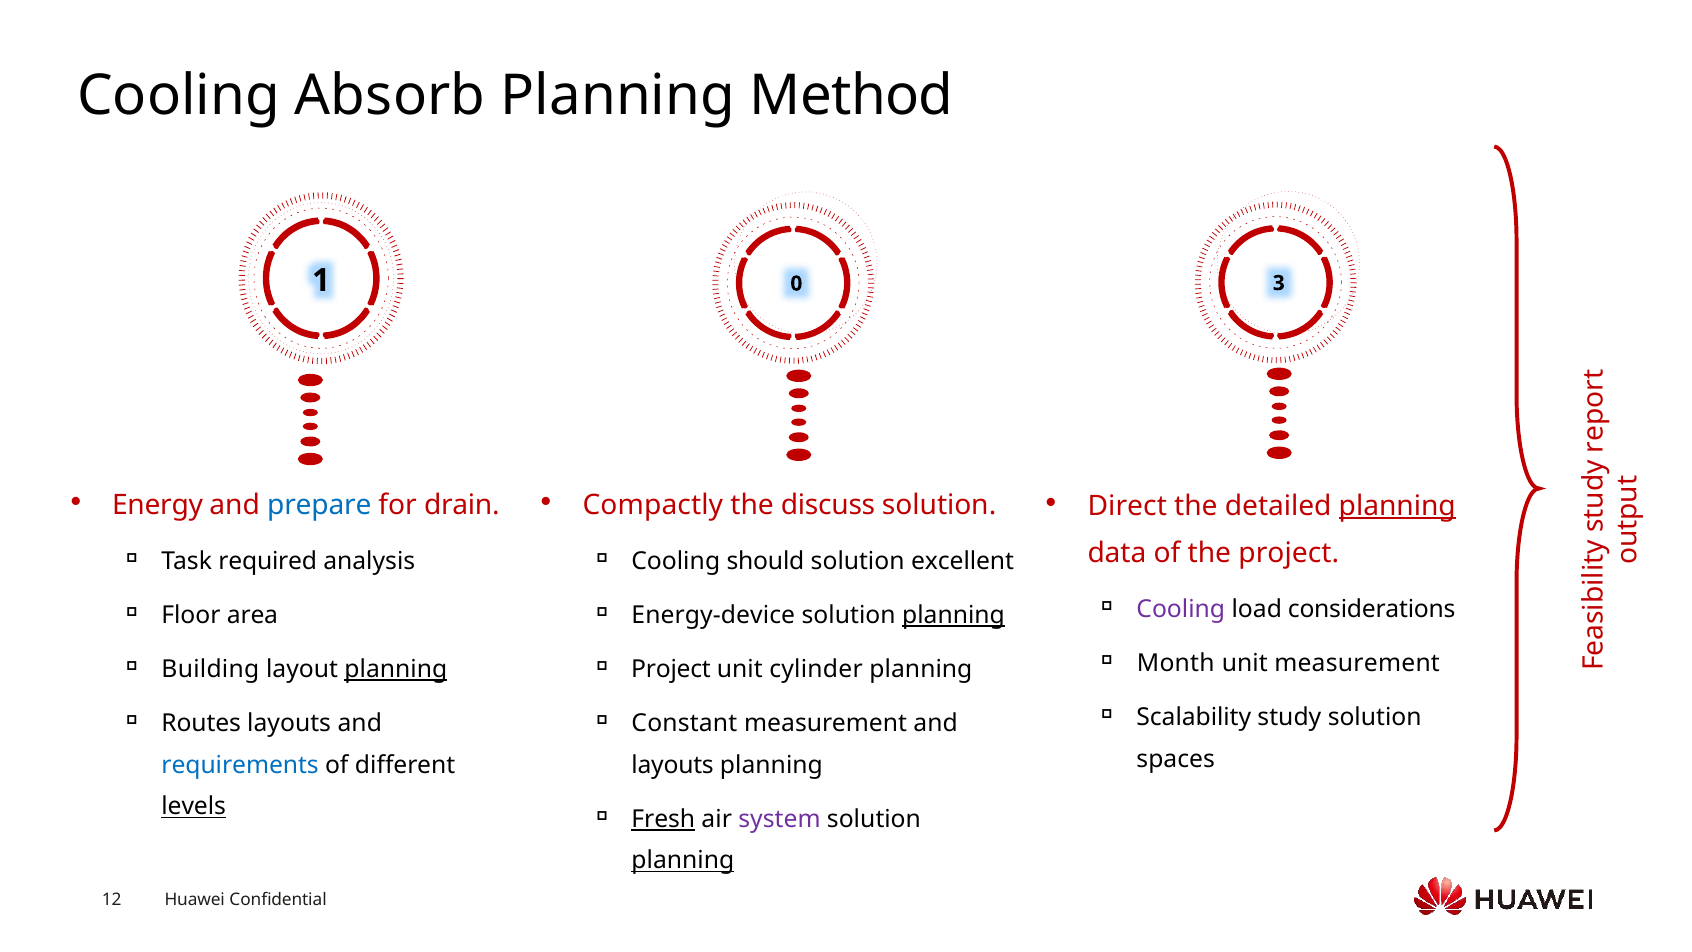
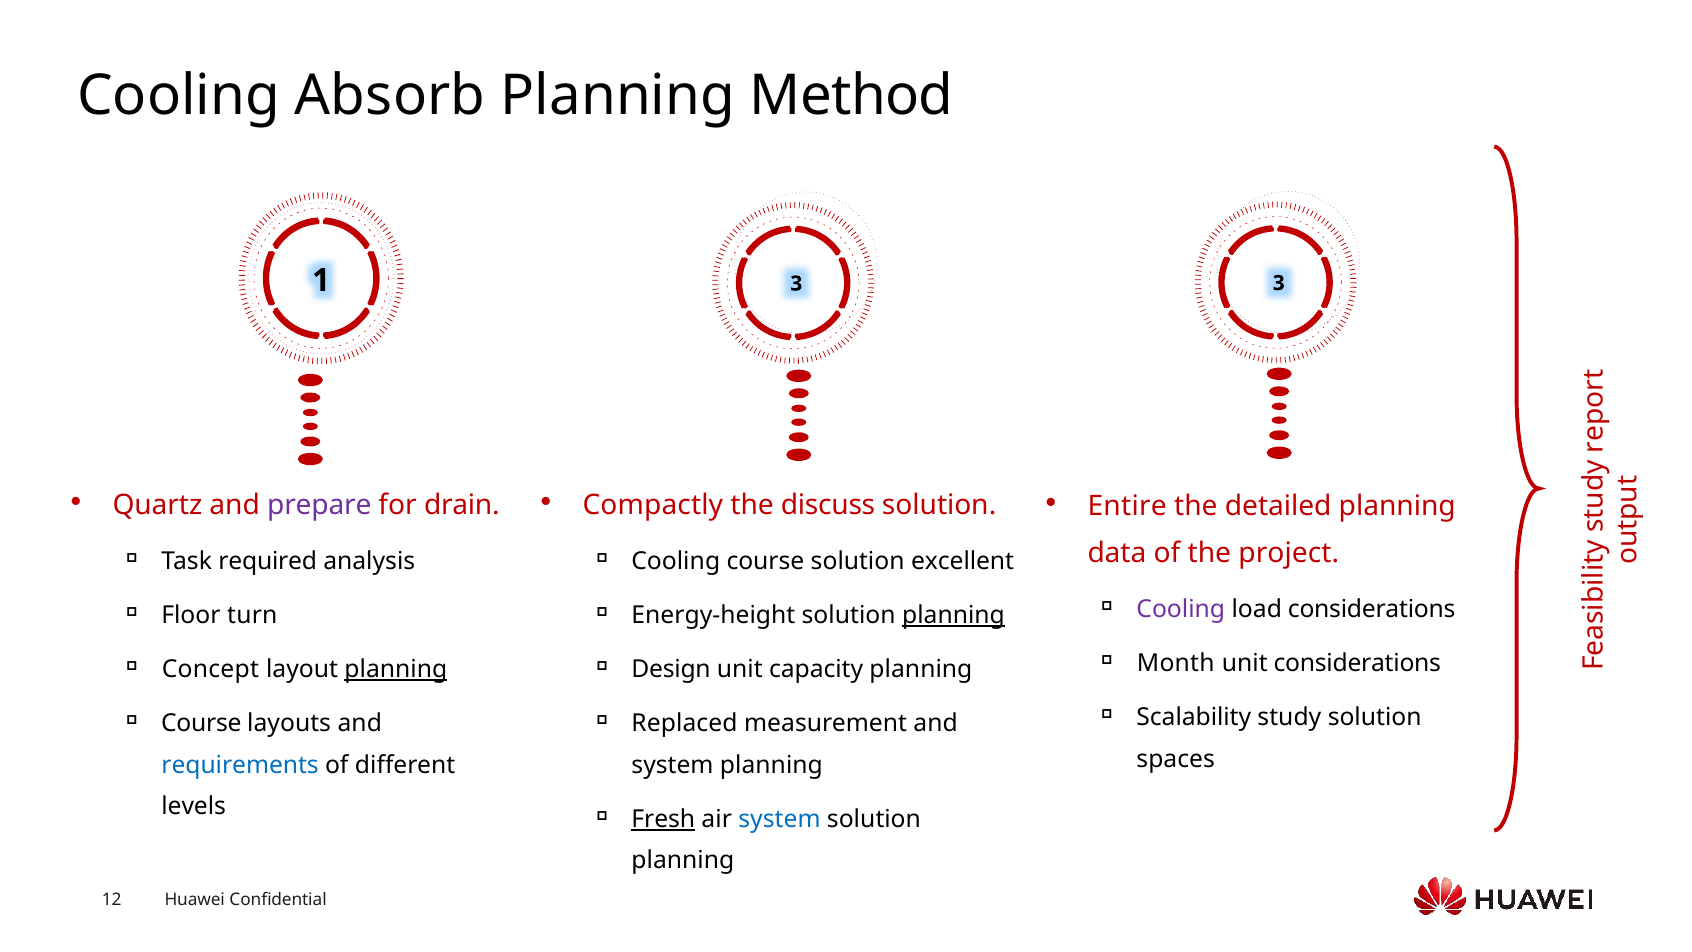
1 0: 0 -> 3
Energy: Energy -> Quartz
prepare colour: blue -> purple
Direct: Direct -> Entire
planning at (1397, 506) underline: present -> none
Cooling should: should -> course
area: area -> turn
Energy-device: Energy-device -> Energy-height
unit measurement: measurement -> considerations
Building: Building -> Concept
Project at (671, 669): Project -> Design
cylinder: cylinder -> capacity
Constant: Constant -> Replaced
Routes at (201, 724): Routes -> Course
layouts at (673, 765): layouts -> system
levels underline: present -> none
system at (780, 819) colour: purple -> blue
planning at (683, 861) underline: present -> none
